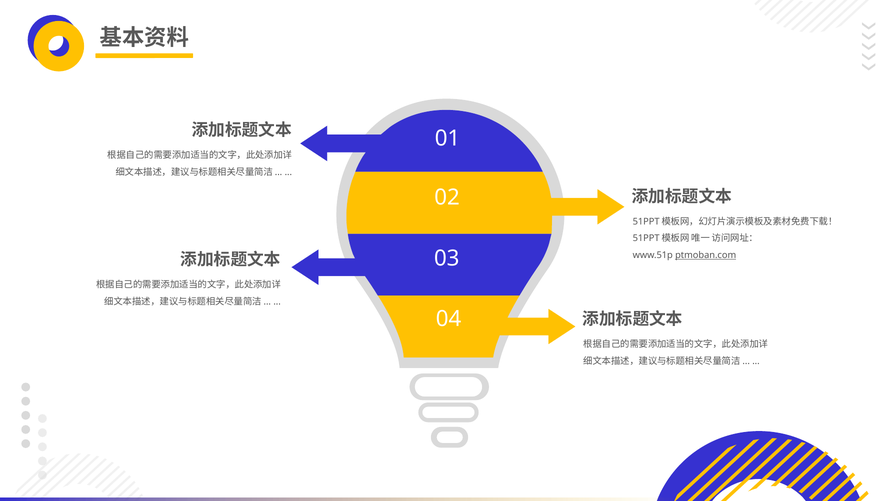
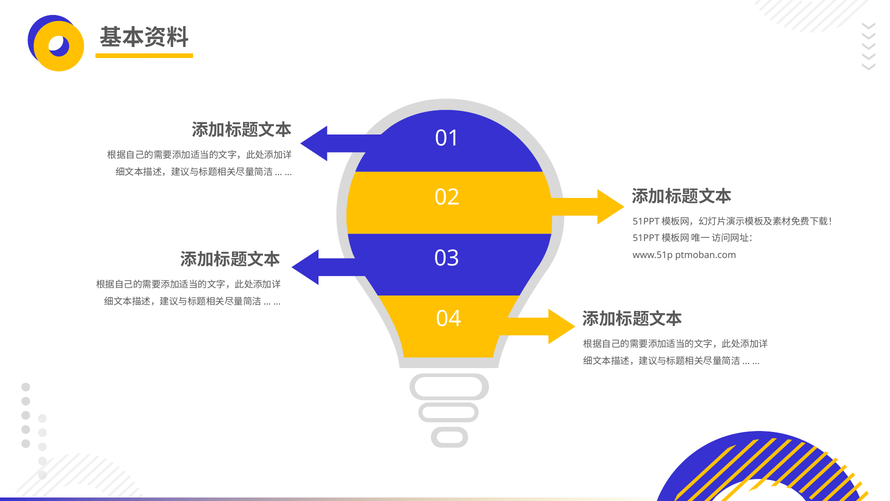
ptmoban.com underline: present -> none
